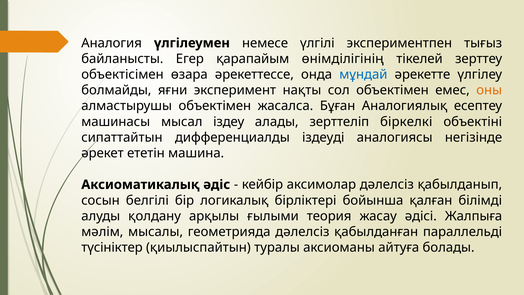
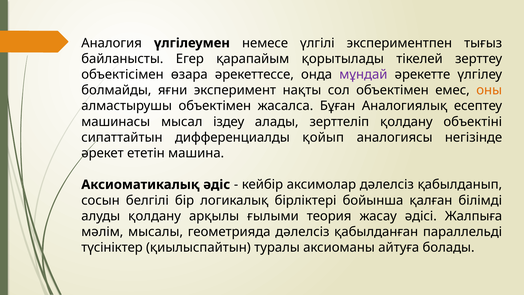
өнімділігінің: өнімділігінің -> қорытылады
мұндай colour: blue -> purple
зерттеліп біркелкі: біркелкі -> қолдану
іздеуді: іздеуді -> қойып
